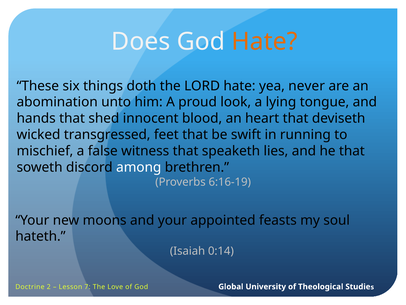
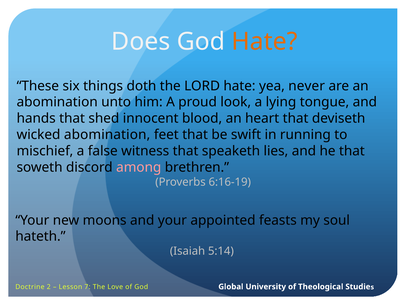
wicked transgressed: transgressed -> abomination
among colour: white -> pink
0:14: 0:14 -> 5:14
